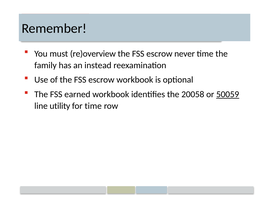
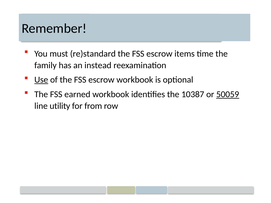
re)overview: re)overview -> re)standard
never: never -> items
Use underline: none -> present
20058: 20058 -> 10387
for time: time -> from
